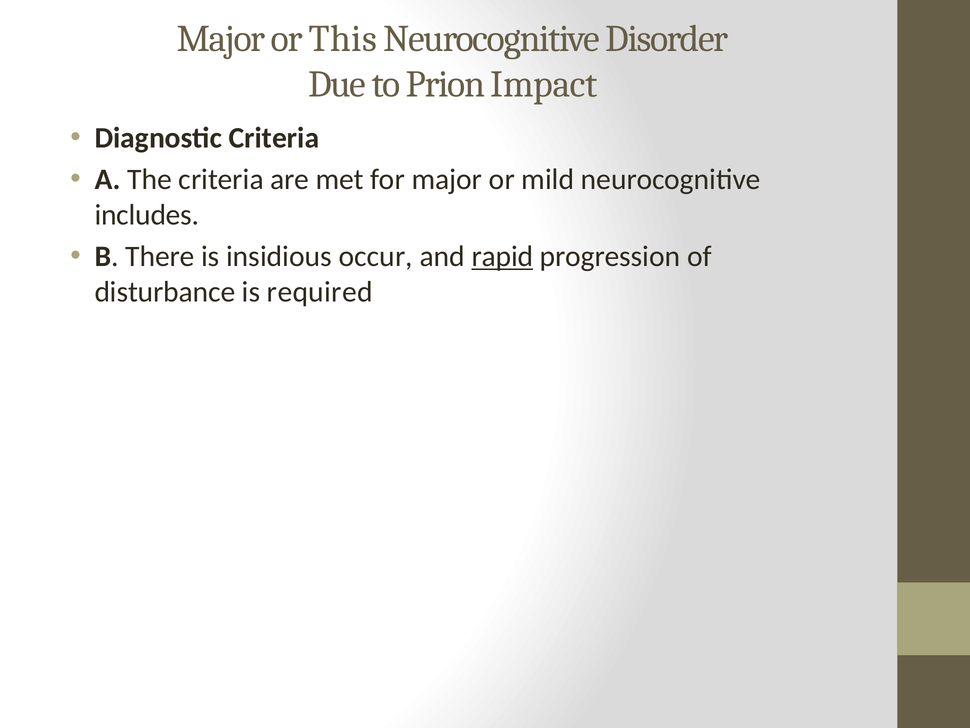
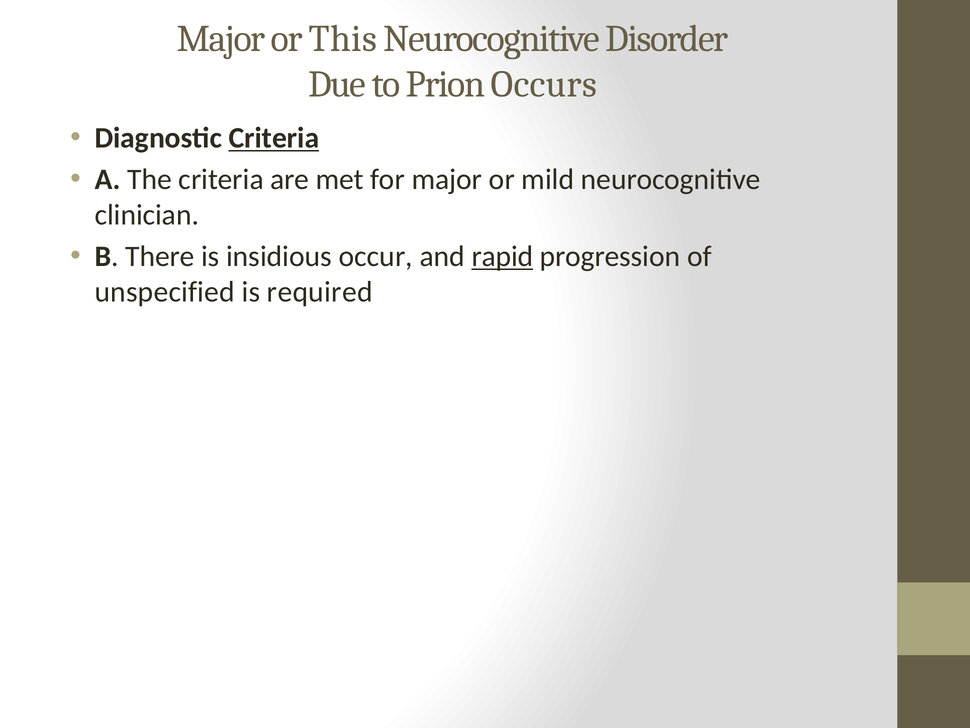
Impact: Impact -> Occurs
Criteria at (274, 138) underline: none -> present
includes: includes -> clinician
disturbance: disturbance -> unspecified
